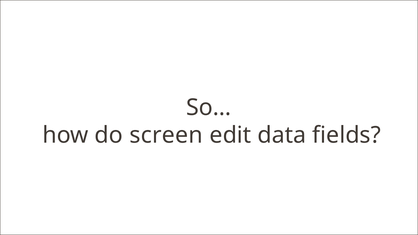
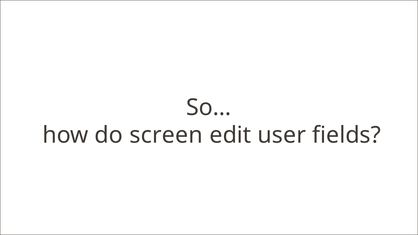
data: data -> user
